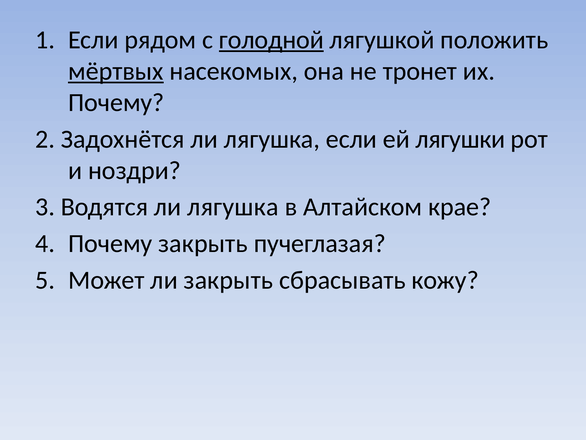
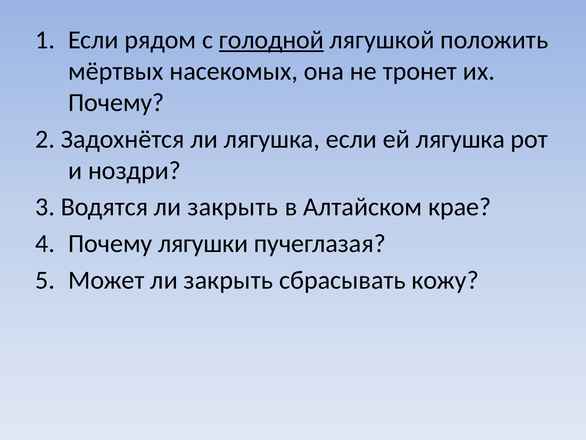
мёртвых underline: present -> none
ей лягушки: лягушки -> лягушка
Водятся ли лягушка: лягушка -> закрыть
Почему закрыть: закрыть -> лягушки
